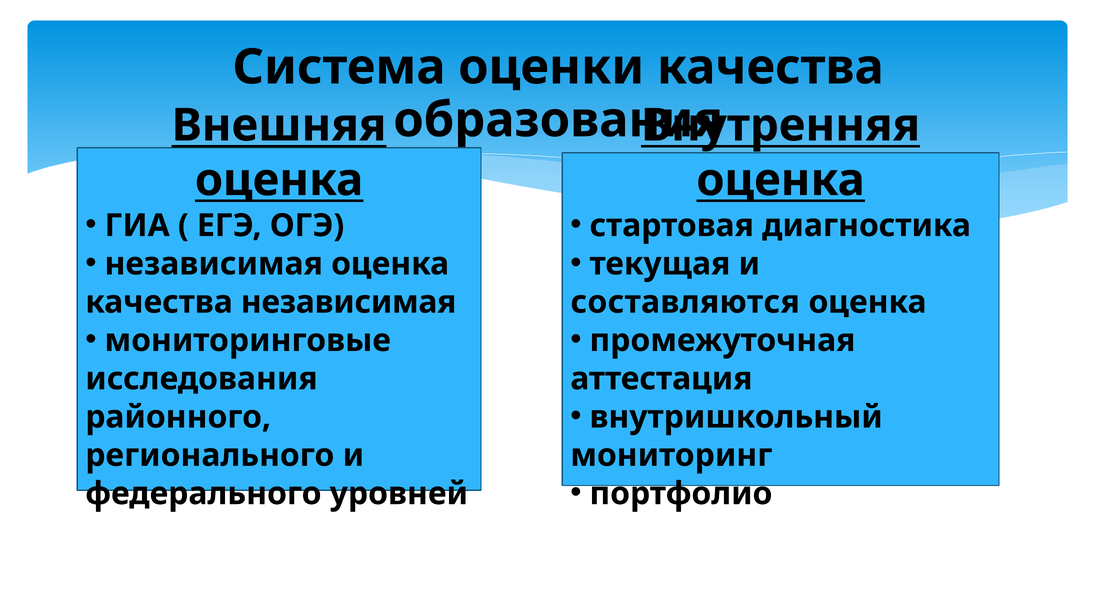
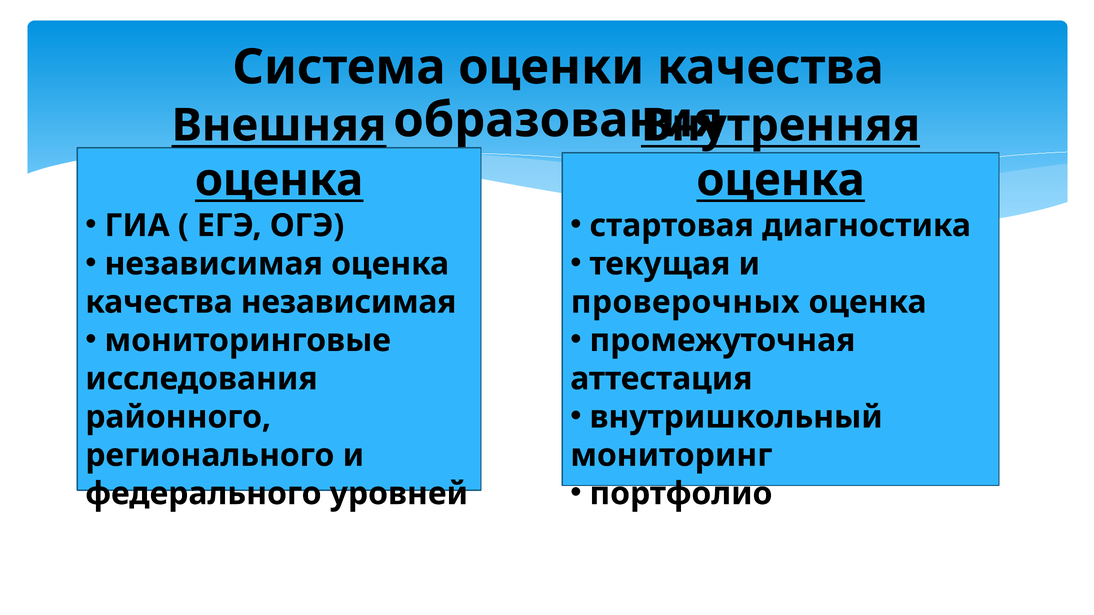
составляются: составляются -> проверочных
